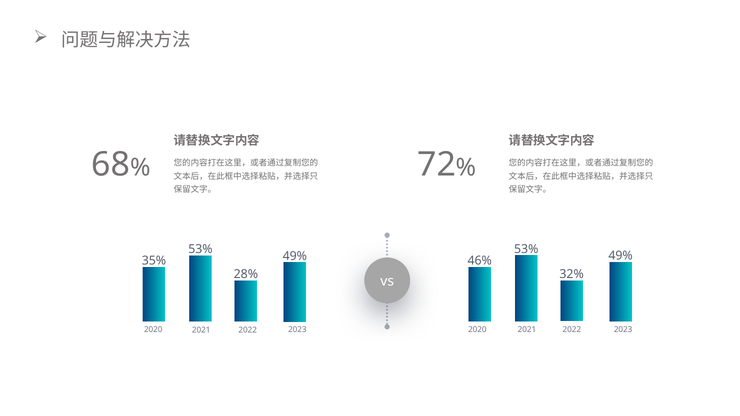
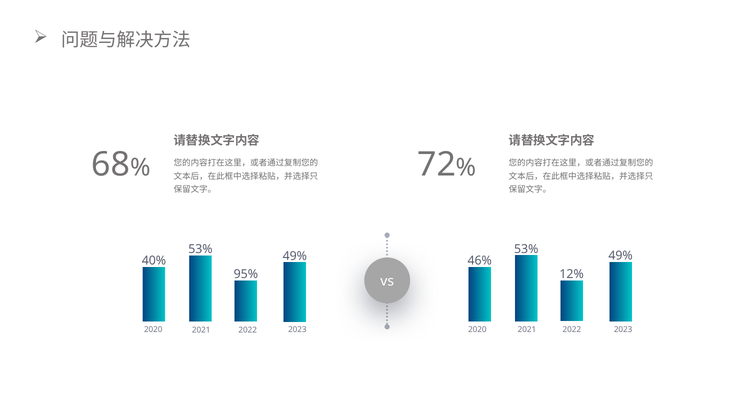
35%: 35% -> 40%
32%: 32% -> 12%
28%: 28% -> 95%
